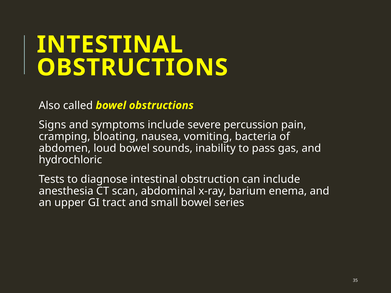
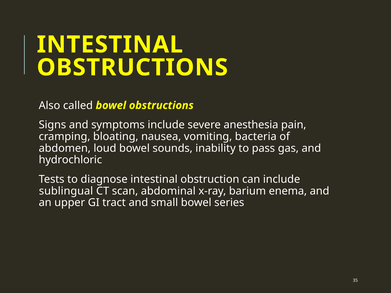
percussion: percussion -> anesthesia
anesthesia: anesthesia -> sublingual
